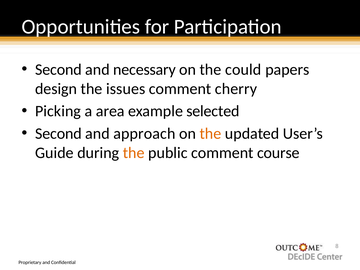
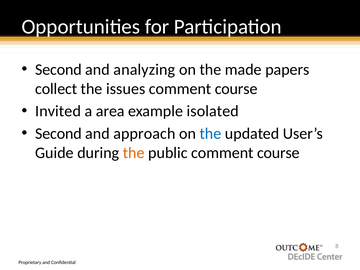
necessary: necessary -> analyzing
could: could -> made
design: design -> collect
cherry at (236, 89): cherry -> course
Picking: Picking -> Invited
selected: selected -> isolated
the at (210, 134) colour: orange -> blue
